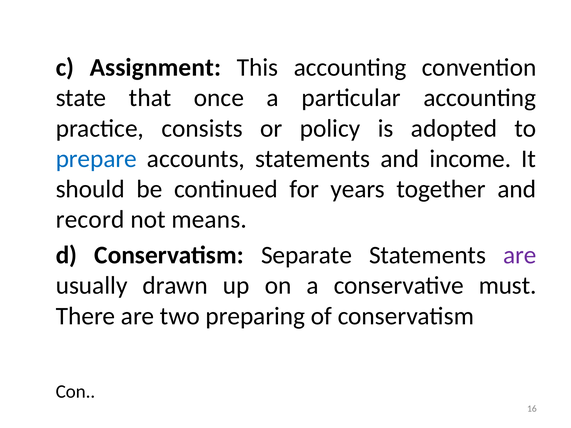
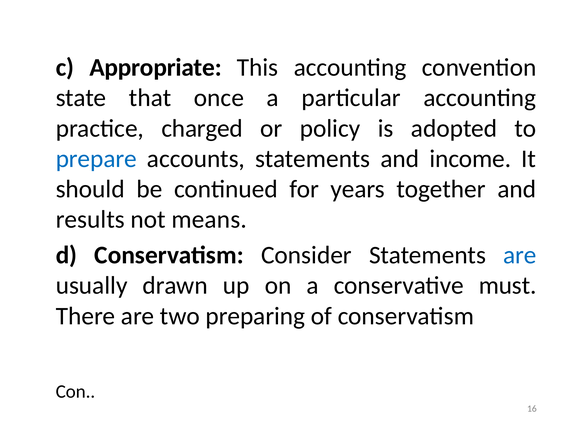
Assignment: Assignment -> Appropriate
consists: consists -> charged
record: record -> results
Separate: Separate -> Consider
are at (520, 255) colour: purple -> blue
